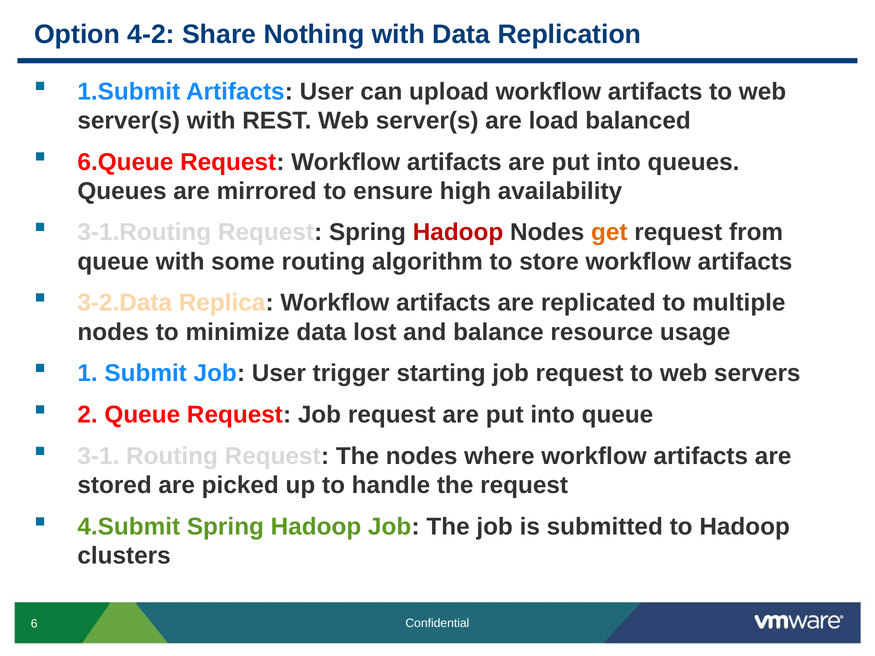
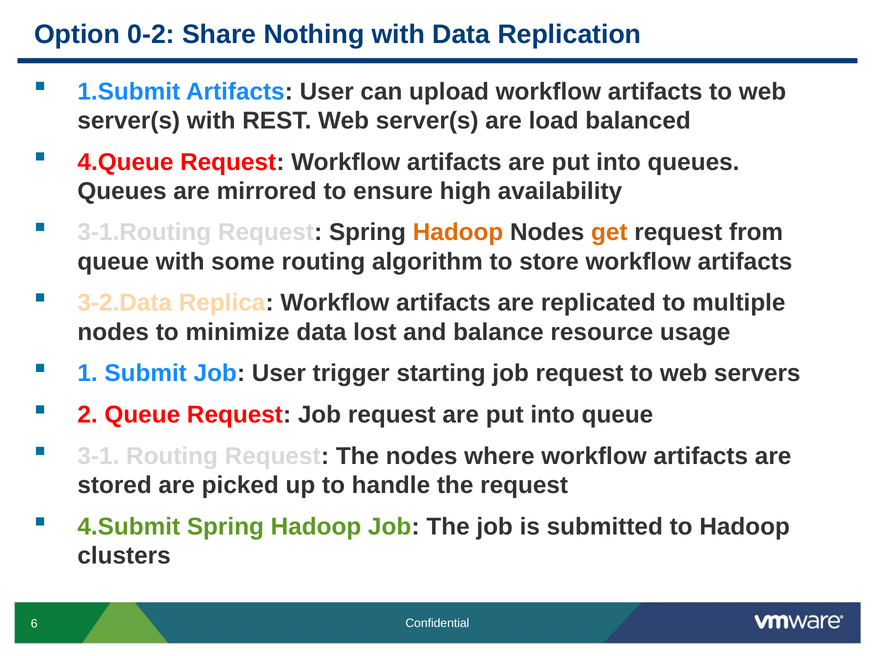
4-2: 4-2 -> 0-2
6.Queue: 6.Queue -> 4.Queue
Hadoop at (458, 233) colour: red -> orange
